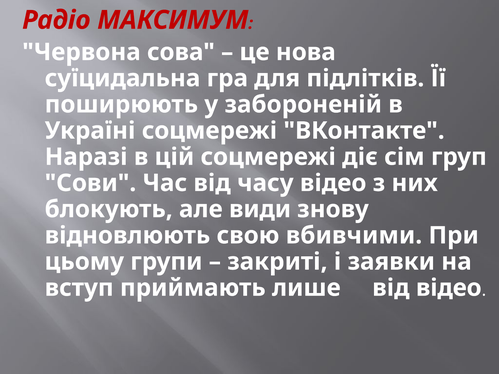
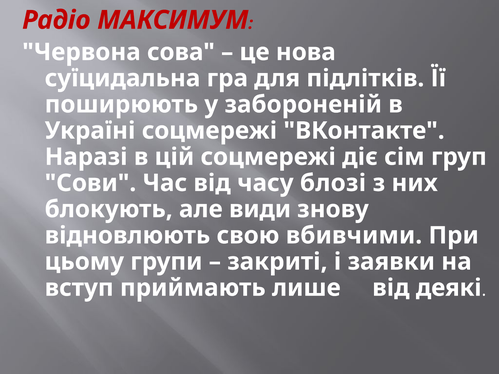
часу відео: відео -> блозі
від відео: відео -> деякі
